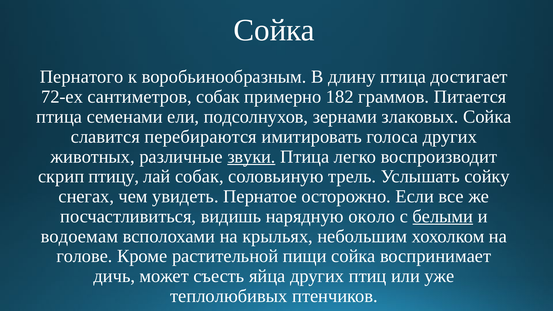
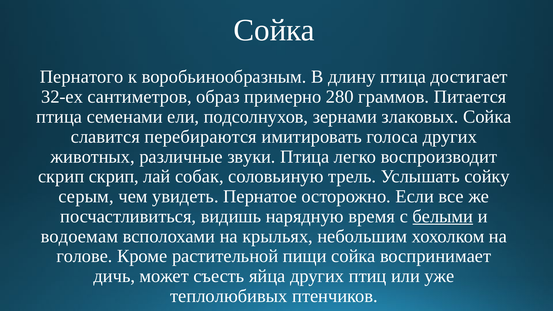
72-ех: 72-ех -> 32-ех
сантиметров собак: собак -> образ
182: 182 -> 280
звуки underline: present -> none
скрип птицу: птицу -> скрип
снегах: снегах -> серым
около: около -> время
